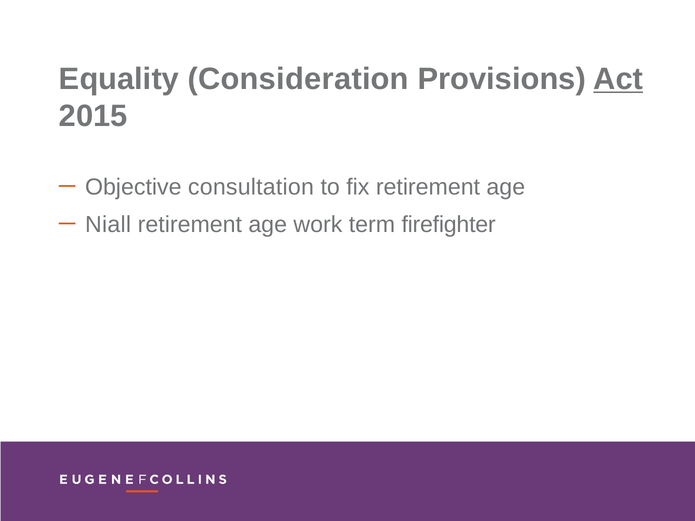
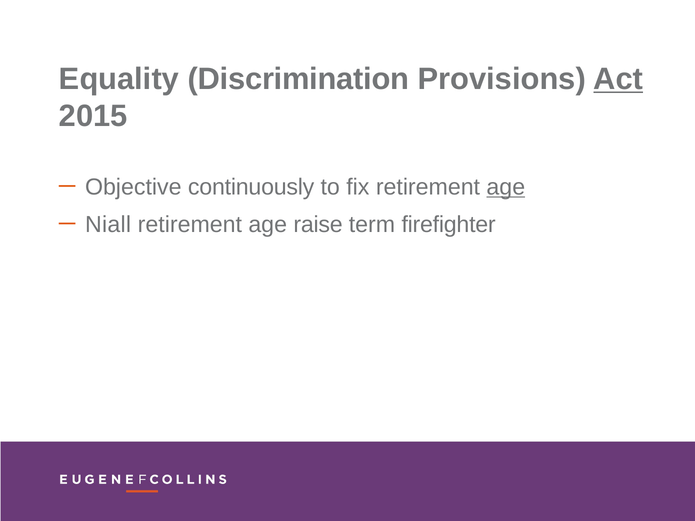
Consideration: Consideration -> Discrimination
consultation: consultation -> continuously
age at (506, 187) underline: none -> present
work: work -> raise
